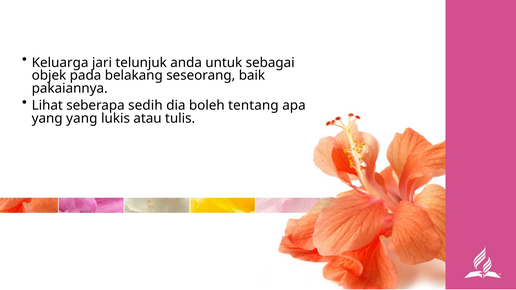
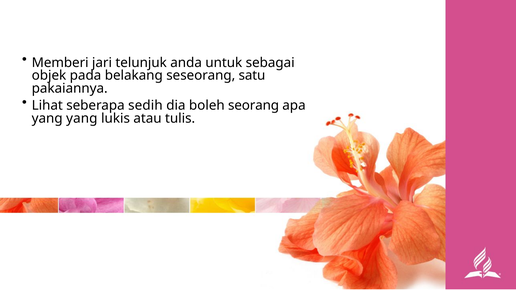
Keluarga: Keluarga -> Memberi
baik: baik -> satu
tentang: tentang -> seorang
